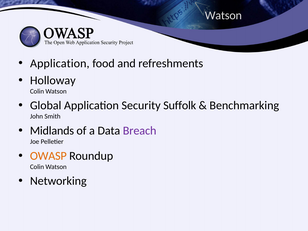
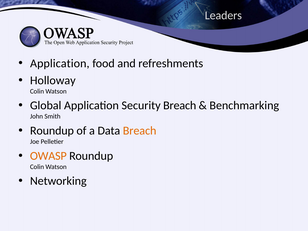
Watson at (223, 15): Watson -> Leaders
Security Suffolk: Suffolk -> Breach
Midlands at (52, 131): Midlands -> Roundup
Breach at (140, 131) colour: purple -> orange
